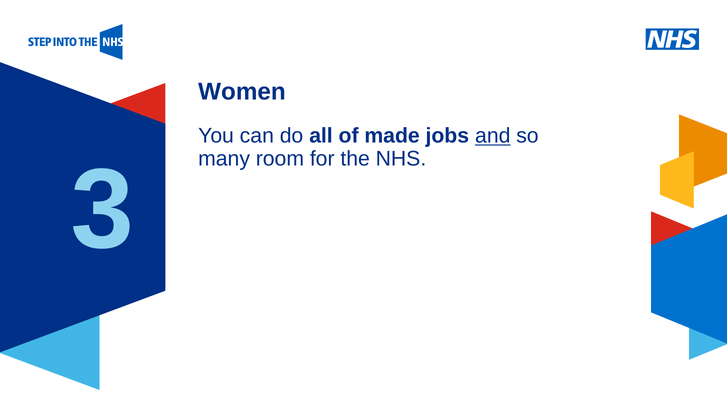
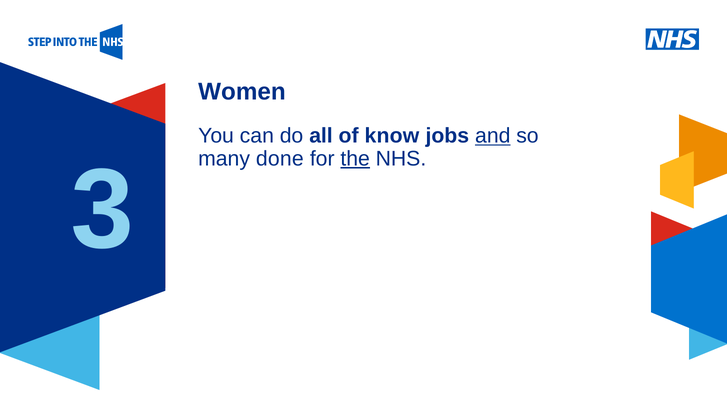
made: made -> know
room: room -> done
the underline: none -> present
